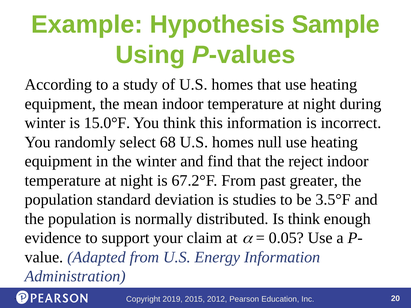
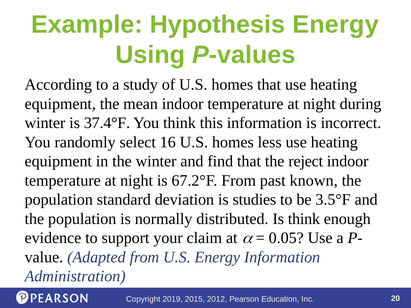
Hypothesis Sample: Sample -> Energy
15.0°F: 15.0°F -> 37.4°F
68: 68 -> 16
null: null -> less
greater: greater -> known
